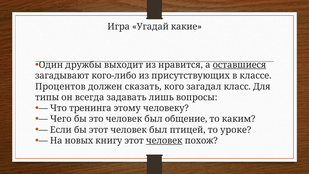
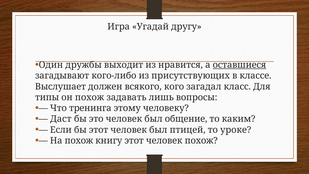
какие: какие -> другу
Процентов: Процентов -> Выслушает
сказать: сказать -> всякого
он всегда: всегда -> похож
Чего: Чего -> Даст
На новых: новых -> похож
человек at (164, 140) underline: present -> none
